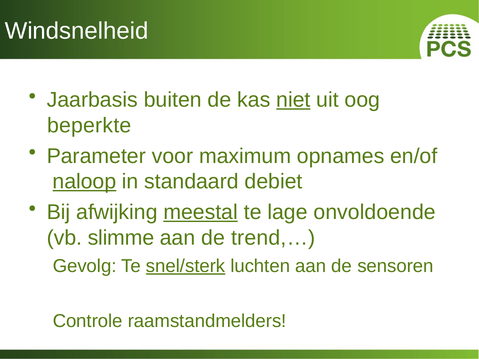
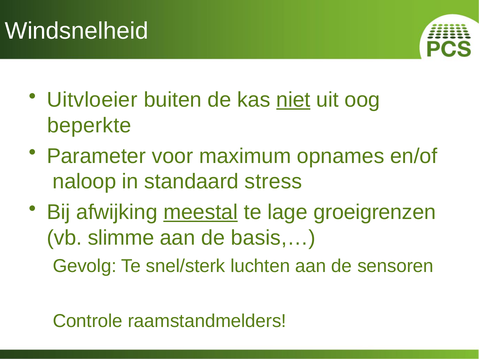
Jaarbasis: Jaarbasis -> Uitvloeier
naloop underline: present -> none
debiet: debiet -> stress
onvoldoende: onvoldoende -> groeigrenzen
trend,…: trend,… -> basis,…
snel/sterk underline: present -> none
